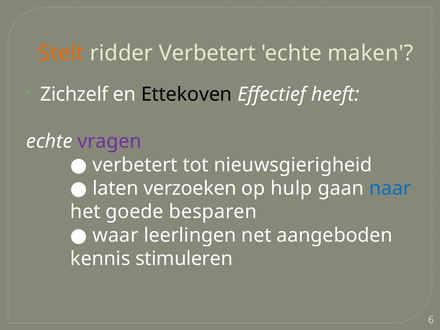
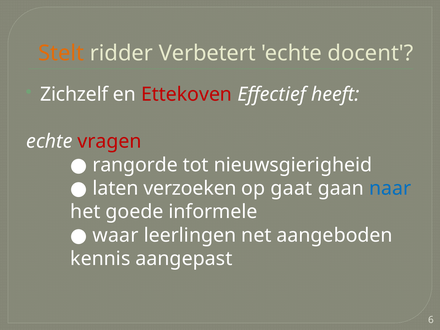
maken: maken -> docent
Ettekoven colour: black -> red
vragen colour: purple -> red
verbetert at (135, 165): verbetert -> rangorde
hulp: hulp -> gaat
besparen: besparen -> informele
stimuleren: stimuleren -> aangepast
